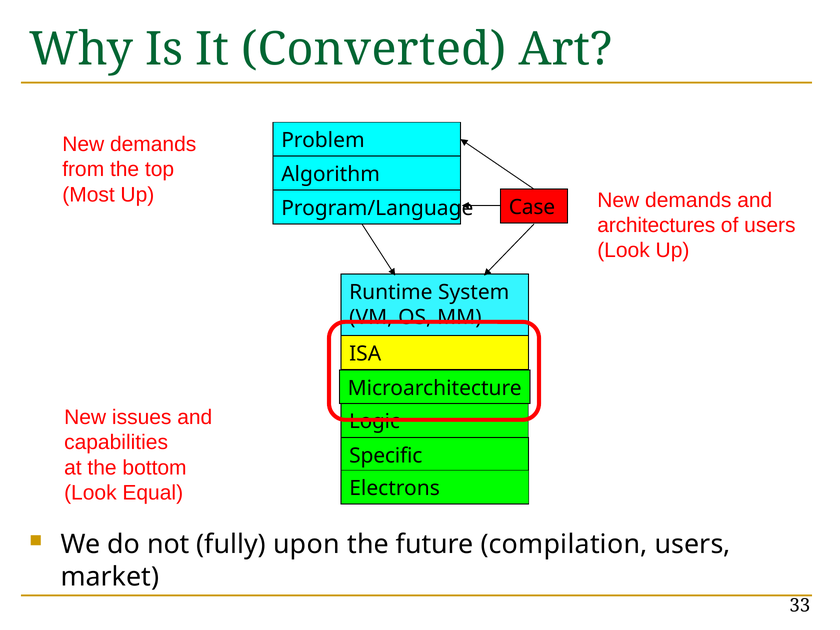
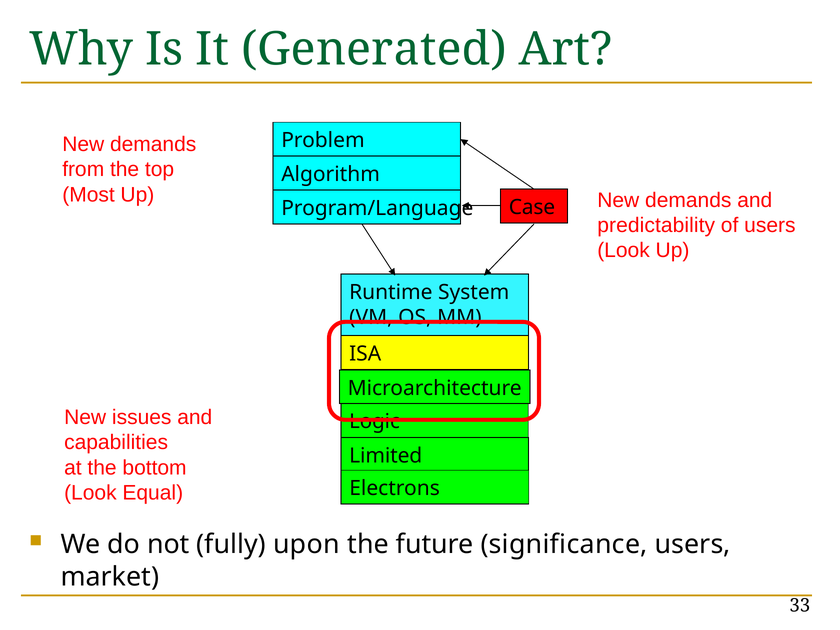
Converted: Converted -> Generated
architectures: architectures -> predictability
Specific: Specific -> Limited
compilation: compilation -> significance
